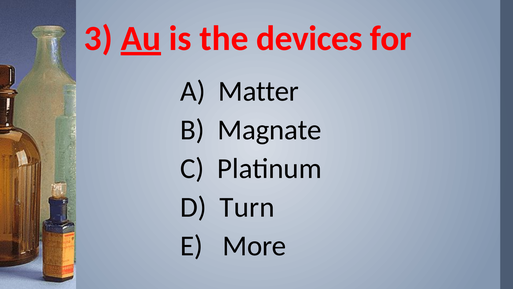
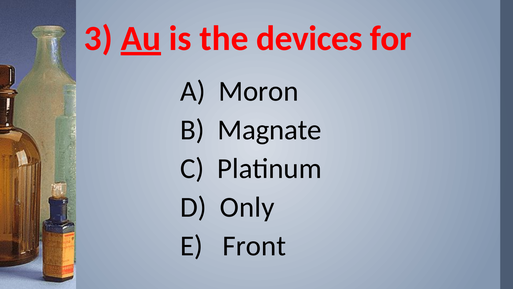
Matter: Matter -> Moron
Turn: Turn -> Only
More: More -> Front
